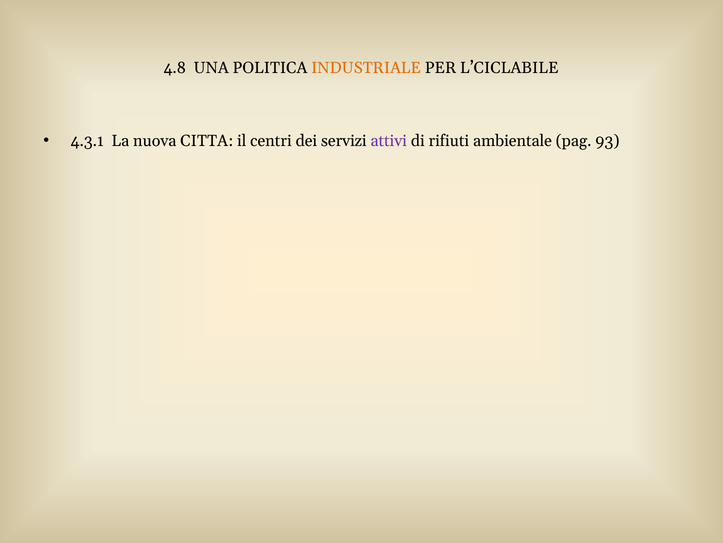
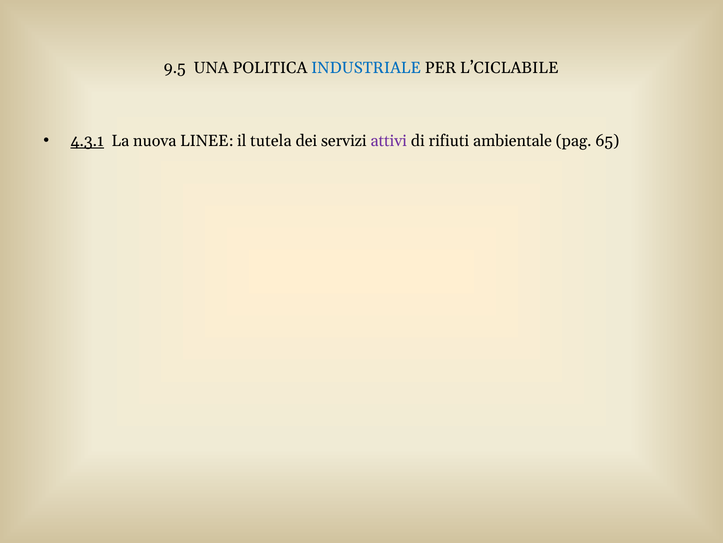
4.8: 4.8 -> 9.5
INDUSTRIALE colour: orange -> blue
4.3.1 underline: none -> present
CITTA: CITTA -> LINEE
centri: centri -> tutela
93: 93 -> 65
